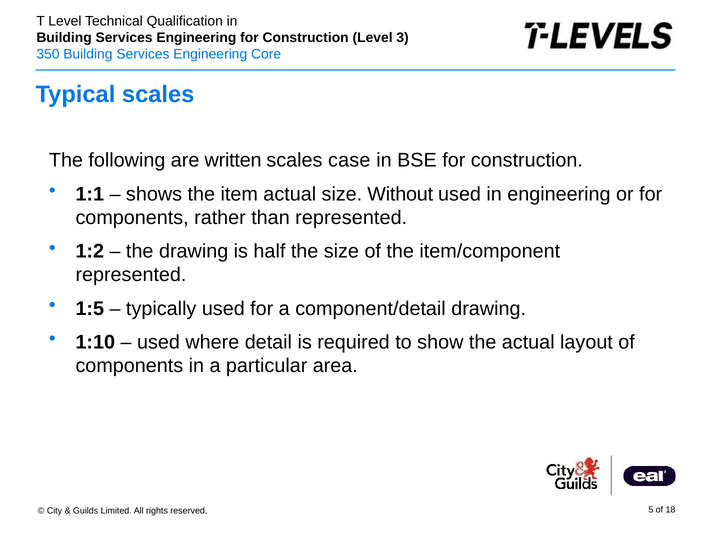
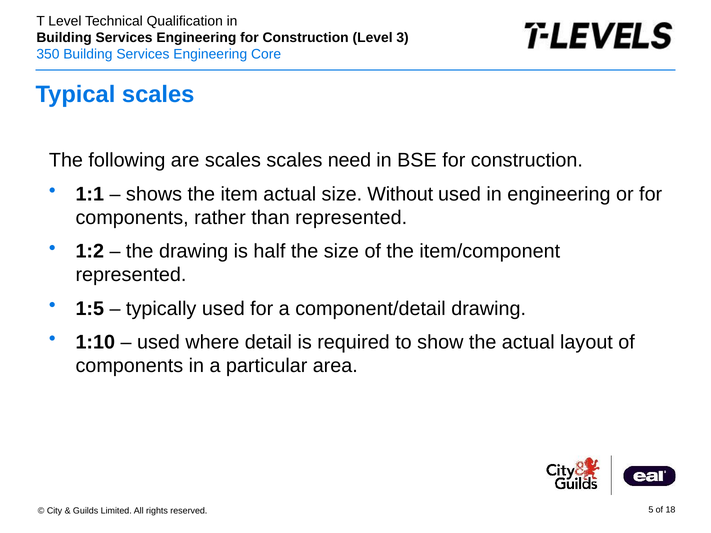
are written: written -> scales
case: case -> need
